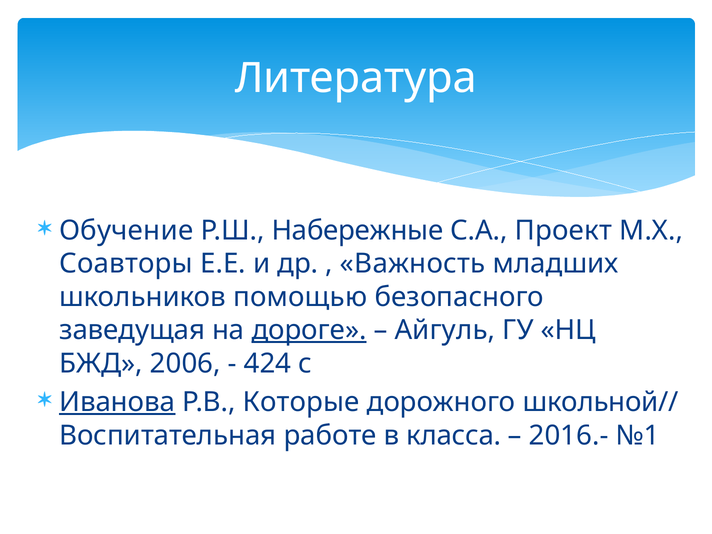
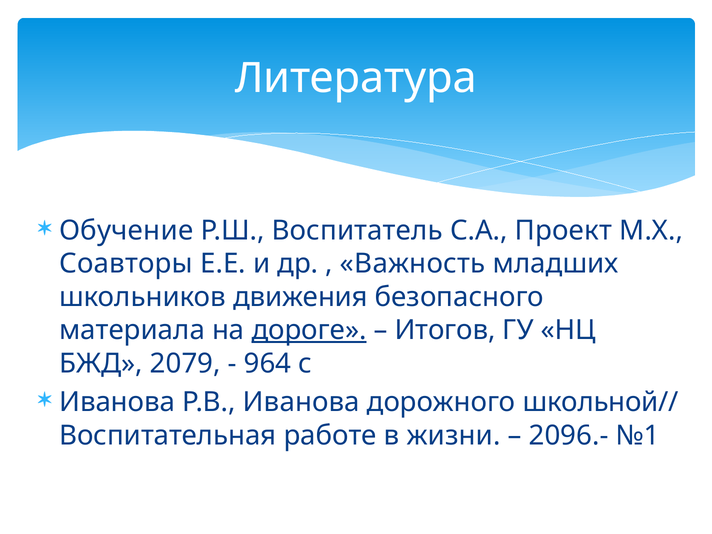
Набережные: Набережные -> Воспитатель
помощью: помощью -> движения
заведущая: заведущая -> материала
Айгуль: Айгуль -> Итогов
2006: 2006 -> 2079
424: 424 -> 964
Иванова at (117, 402) underline: present -> none
Р.В Которые: Которые -> Иванова
класса: класса -> жизни
2016.-: 2016.- -> 2096.-
